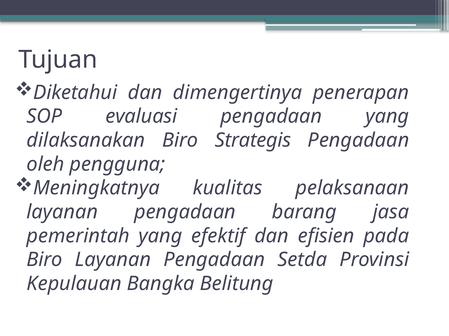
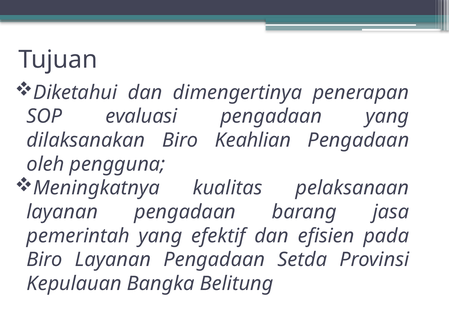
Strategis: Strategis -> Keahlian
